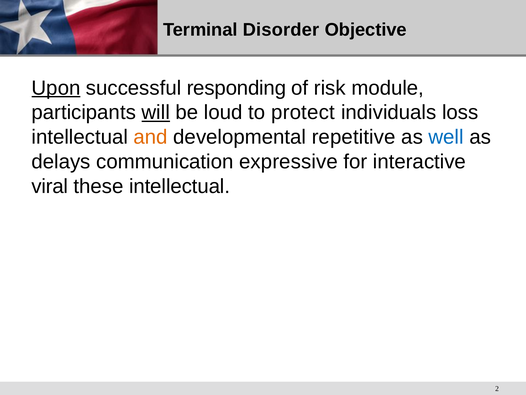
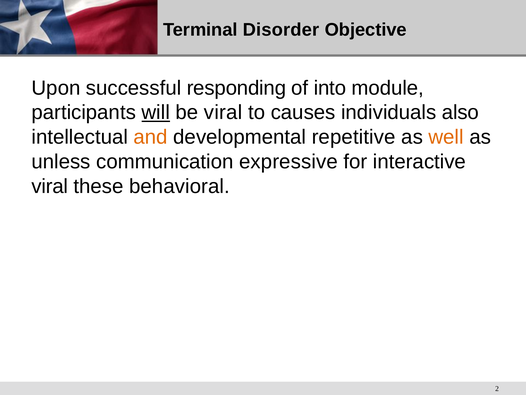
Upon underline: present -> none
risk: risk -> into
be loud: loud -> viral
protect: protect -> causes
loss: loss -> also
well colour: blue -> orange
delays: delays -> unless
these intellectual: intellectual -> behavioral
